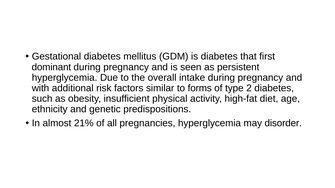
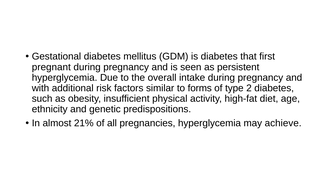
dominant: dominant -> pregnant
disorder: disorder -> achieve
